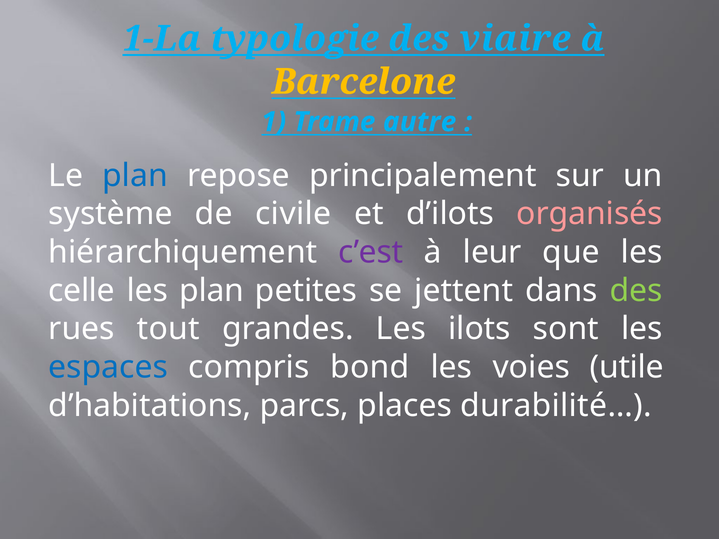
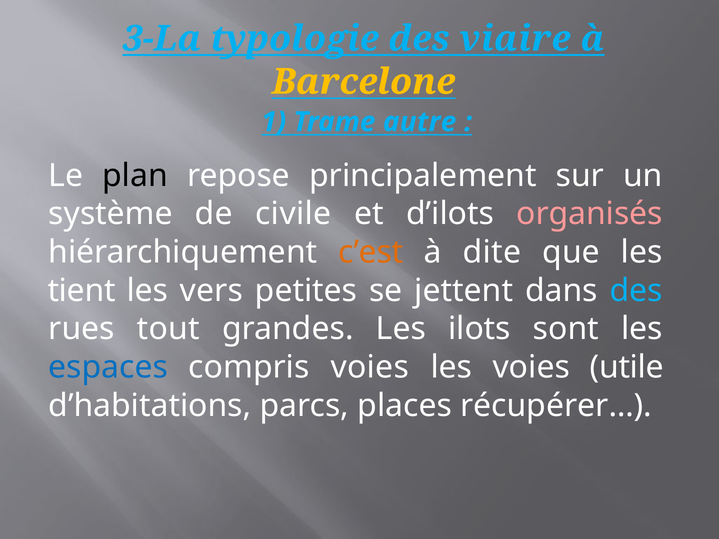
1-La: 1-La -> 3-La
plan at (135, 176) colour: blue -> black
c’est colour: purple -> orange
leur: leur -> dite
celle: celle -> tient
les plan: plan -> vers
des at (636, 291) colour: light green -> light blue
compris bond: bond -> voies
durabilité…: durabilité… -> récupérer…
